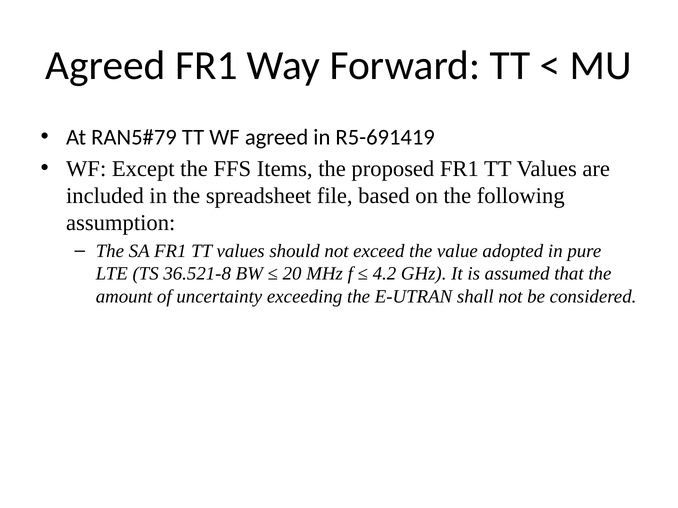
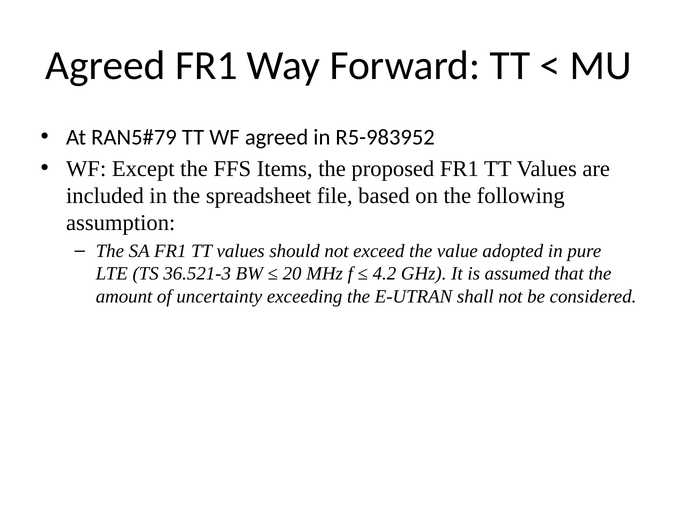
R5-691419: R5-691419 -> R5-983952
36.521-8: 36.521-8 -> 36.521-3
